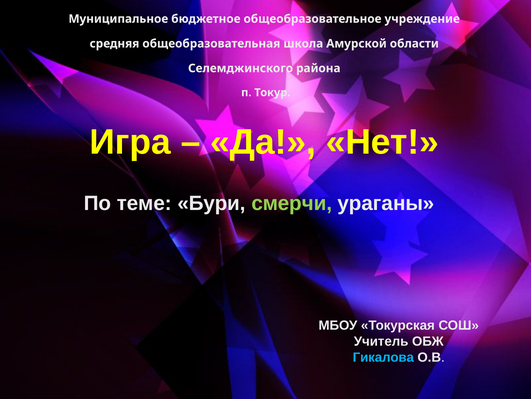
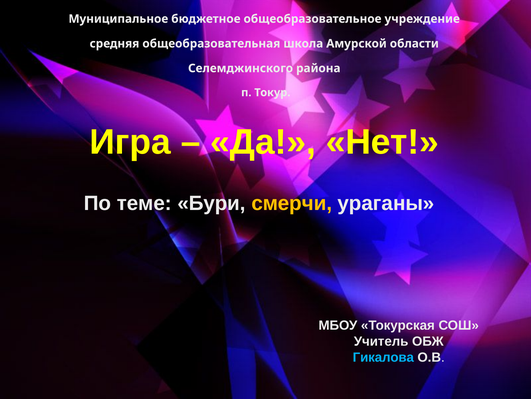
смерчи colour: light green -> yellow
